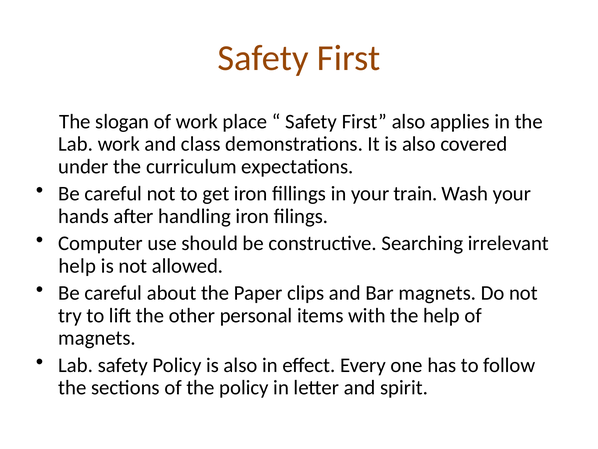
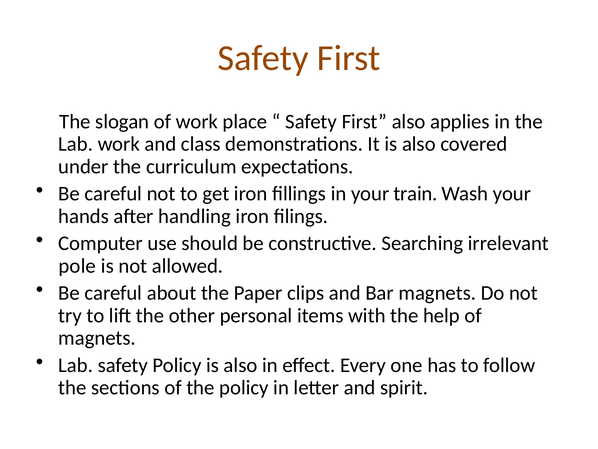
help at (77, 266): help -> pole
